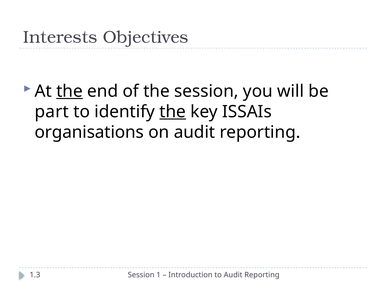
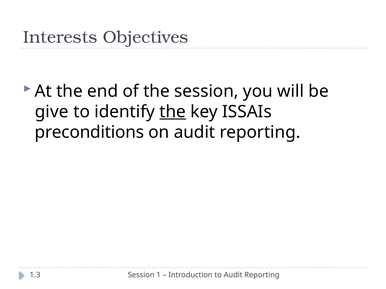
the at (70, 91) underline: present -> none
part: part -> give
organisations: organisations -> preconditions
